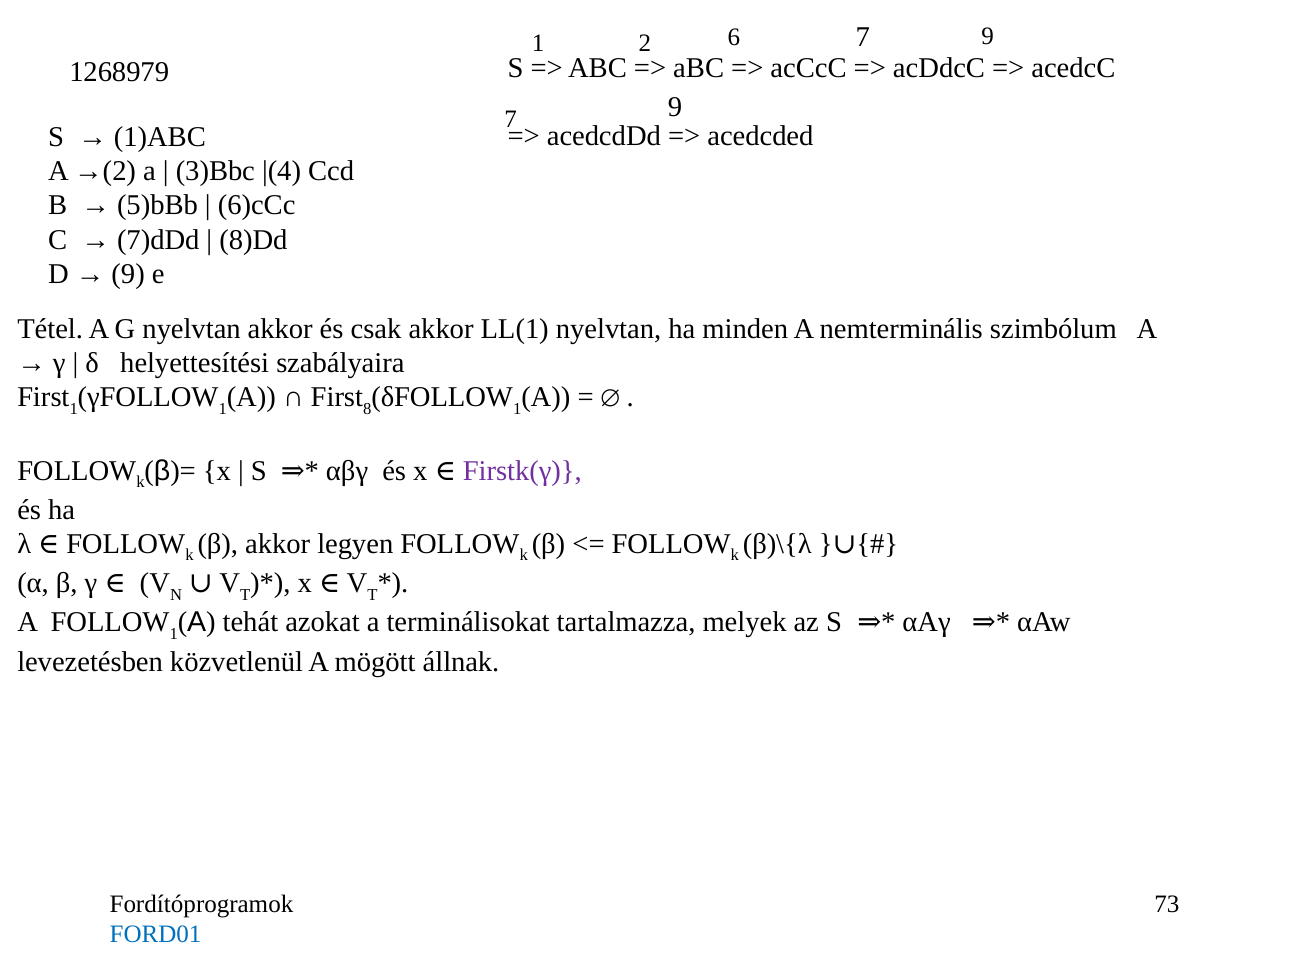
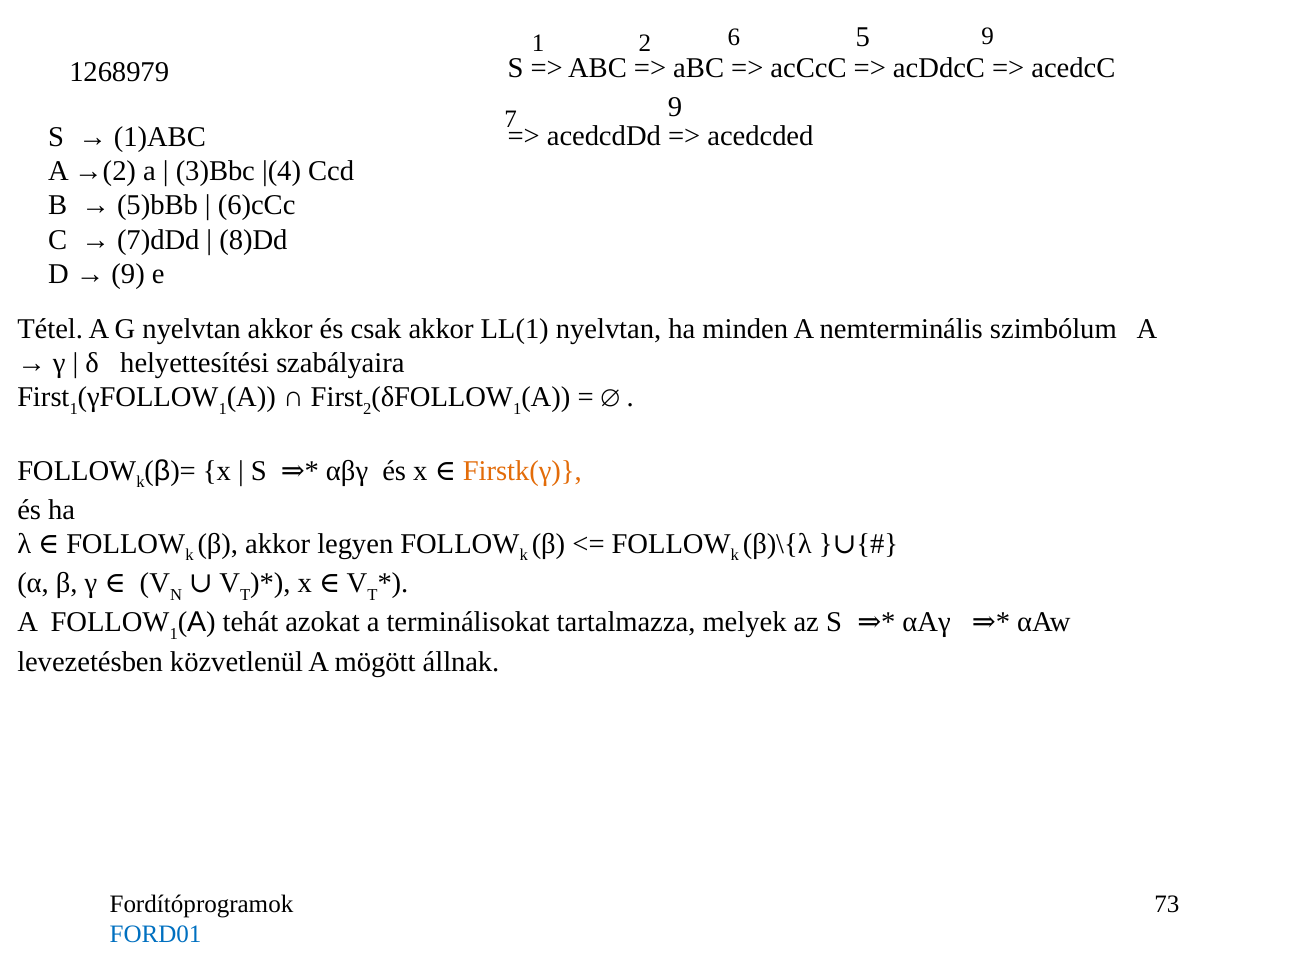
6 7: 7 -> 5
8 at (367, 408): 8 -> 2
Firstk(γ colour: purple -> orange
